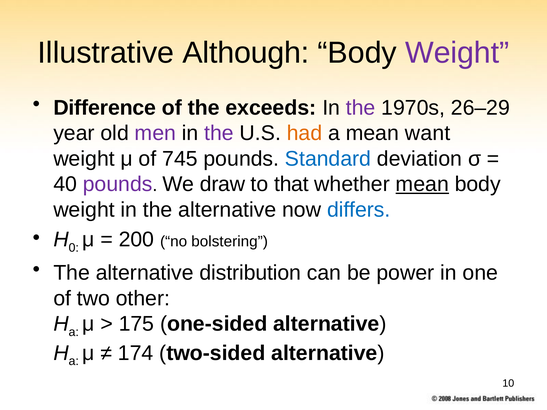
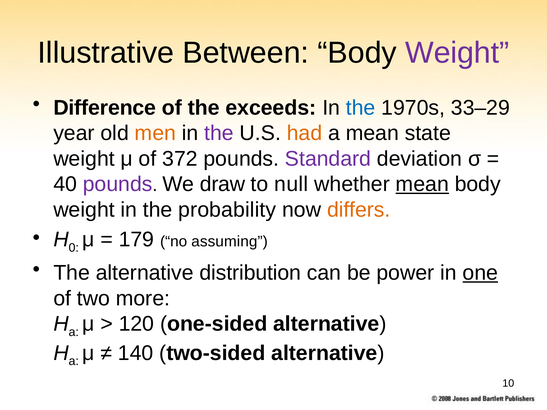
Although: Although -> Between
the at (361, 108) colour: purple -> blue
26–29: 26–29 -> 33–29
men colour: purple -> orange
want: want -> state
745: 745 -> 372
Standard colour: blue -> purple
that: that -> null
in the alternative: alternative -> probability
differs colour: blue -> orange
200: 200 -> 179
bolstering: bolstering -> assuming
one underline: none -> present
other: other -> more
175: 175 -> 120
174: 174 -> 140
